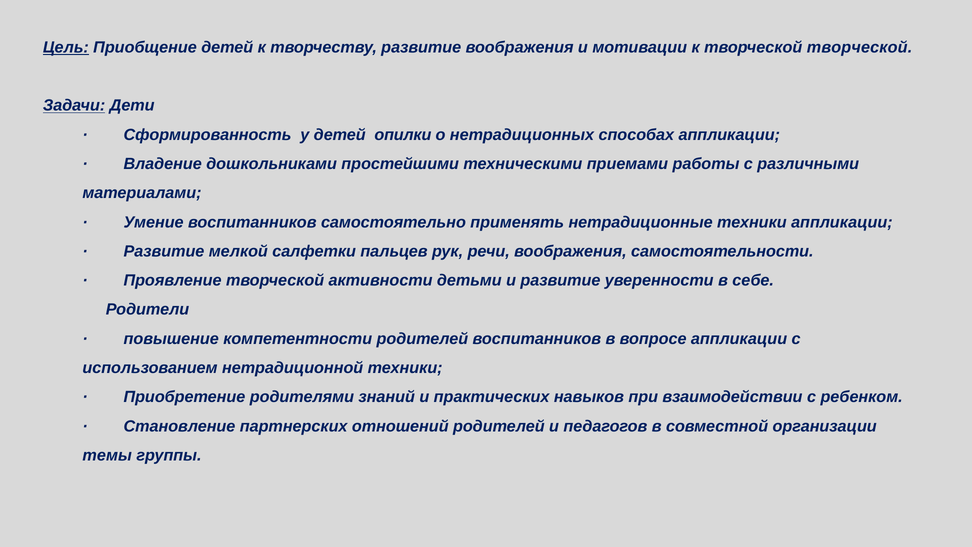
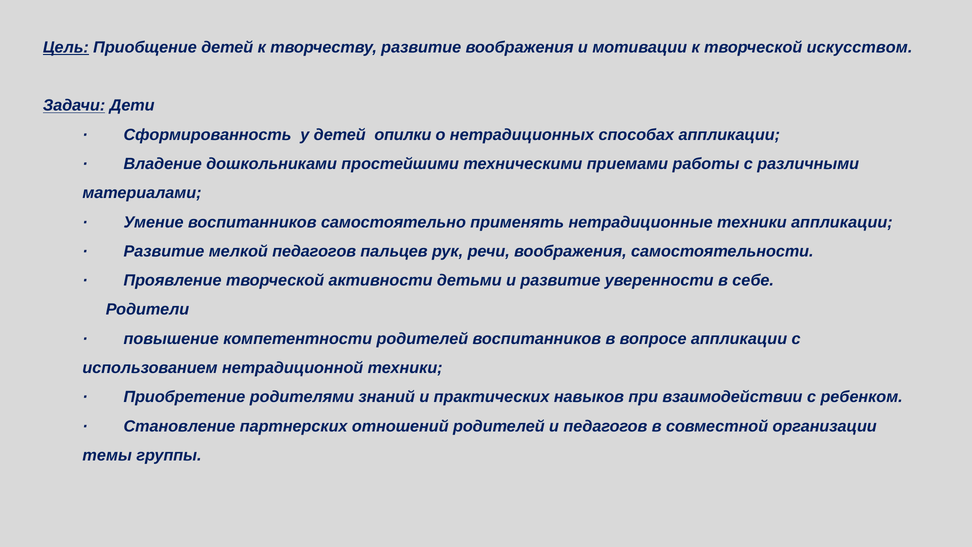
творческой творческой: творческой -> искусством
мелкой салфетки: салфетки -> педагогов
